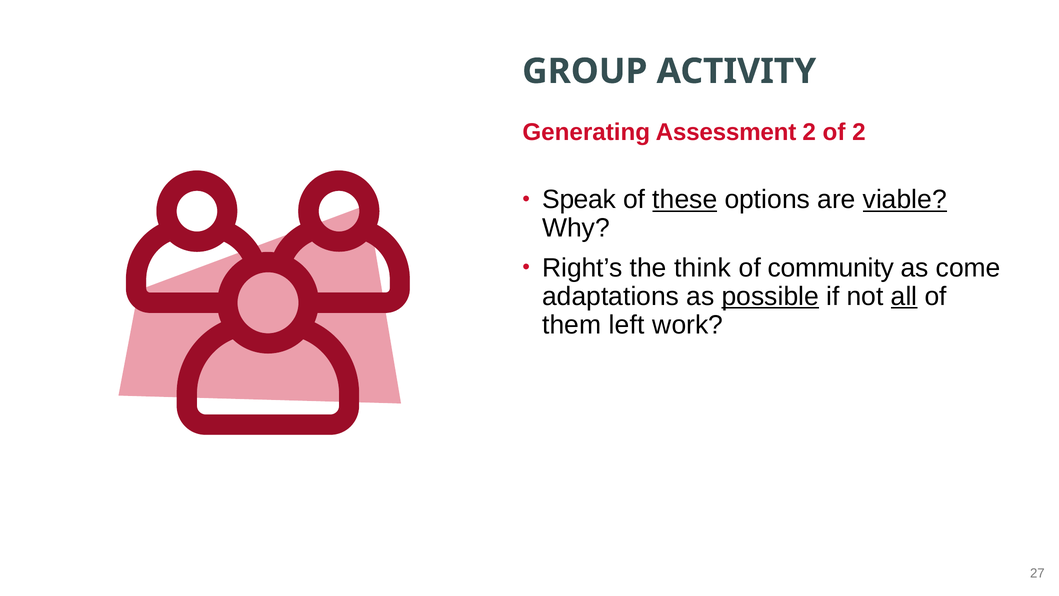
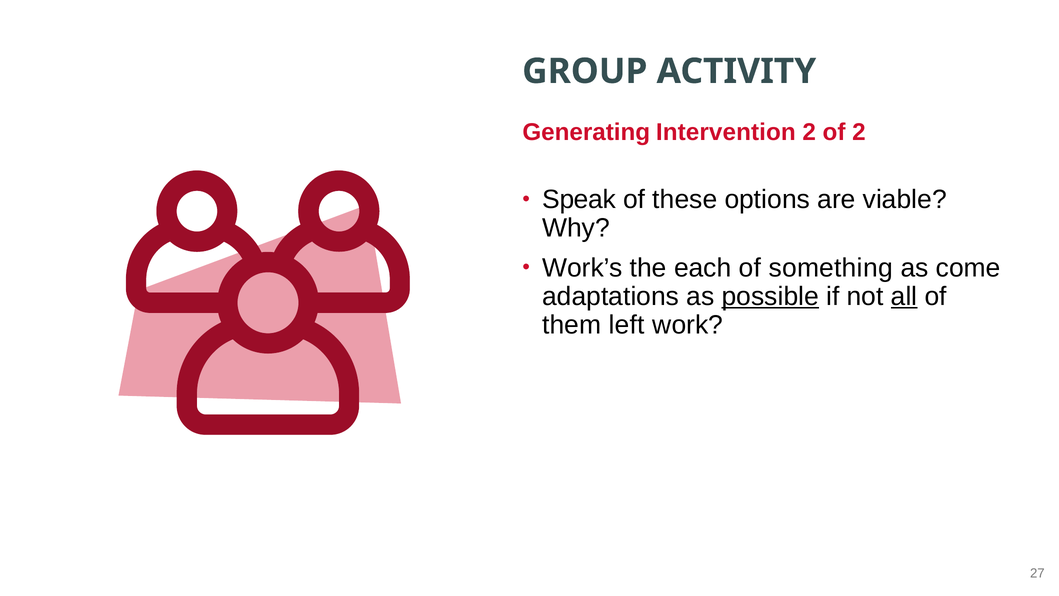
Assessment: Assessment -> Intervention
these underline: present -> none
viable underline: present -> none
Right’s: Right’s -> Work’s
think: think -> each
community: community -> something
